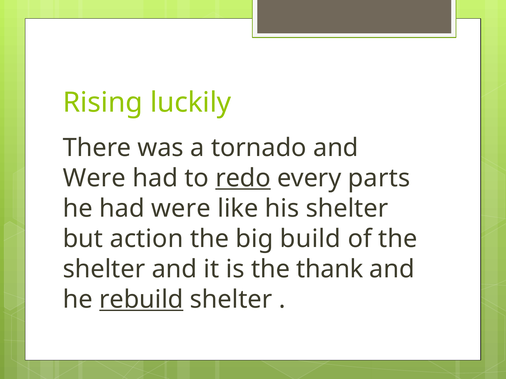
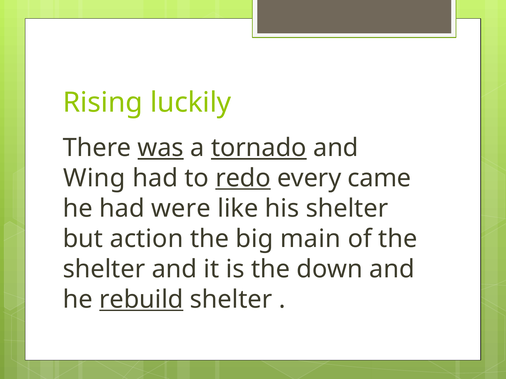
was underline: none -> present
tornado underline: none -> present
Were at (94, 178): Were -> Wing
parts: parts -> came
build: build -> main
thank: thank -> down
